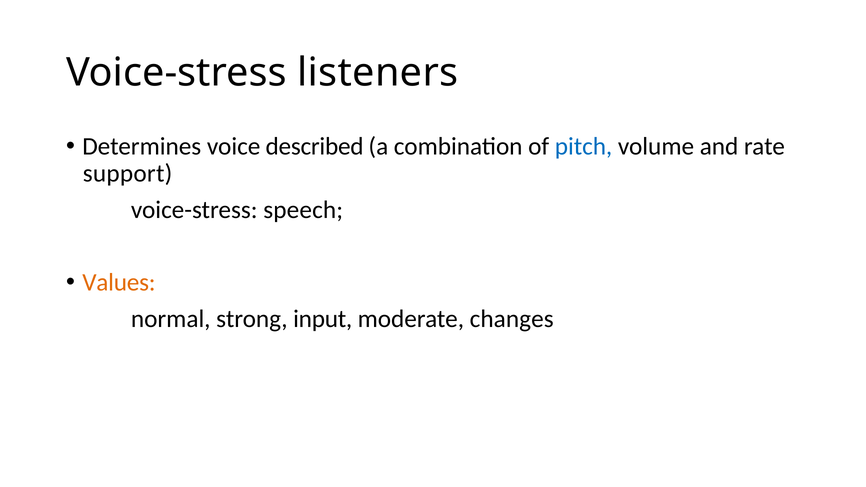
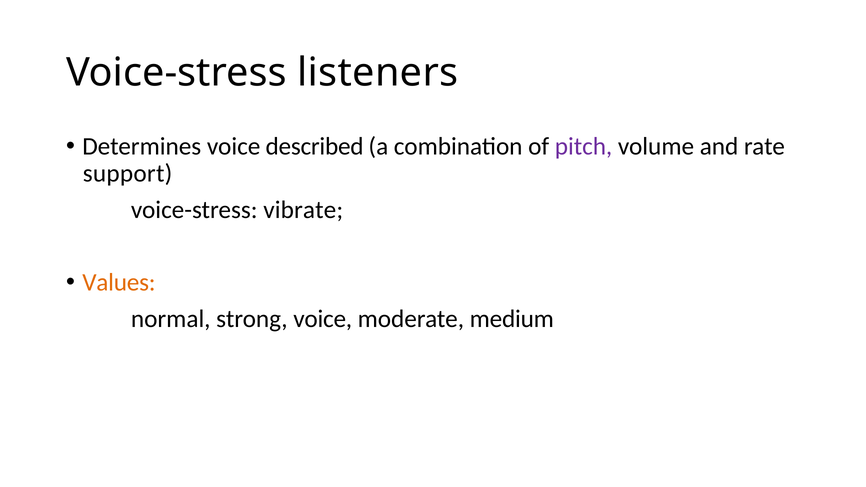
pitch colour: blue -> purple
speech: speech -> vibrate
strong input: input -> voice
changes: changes -> medium
